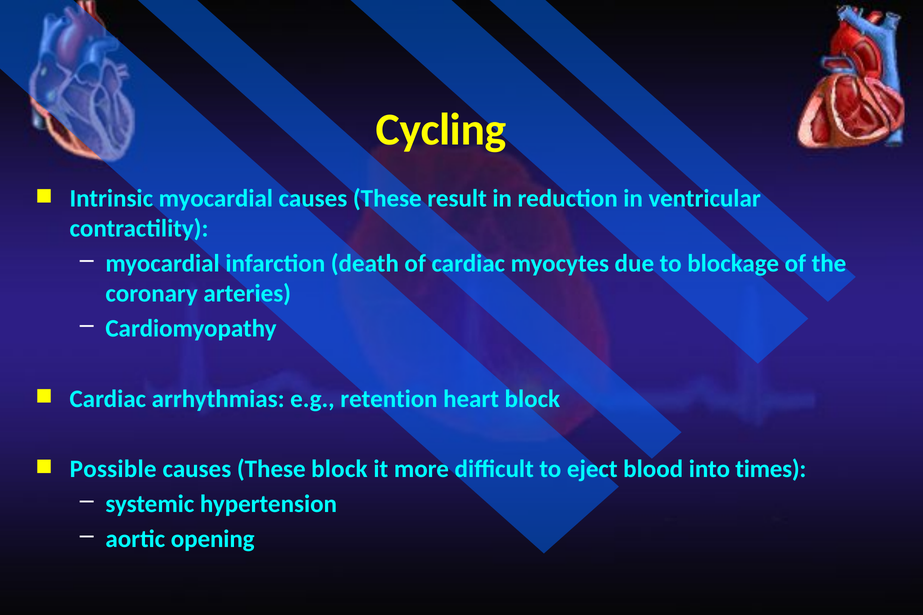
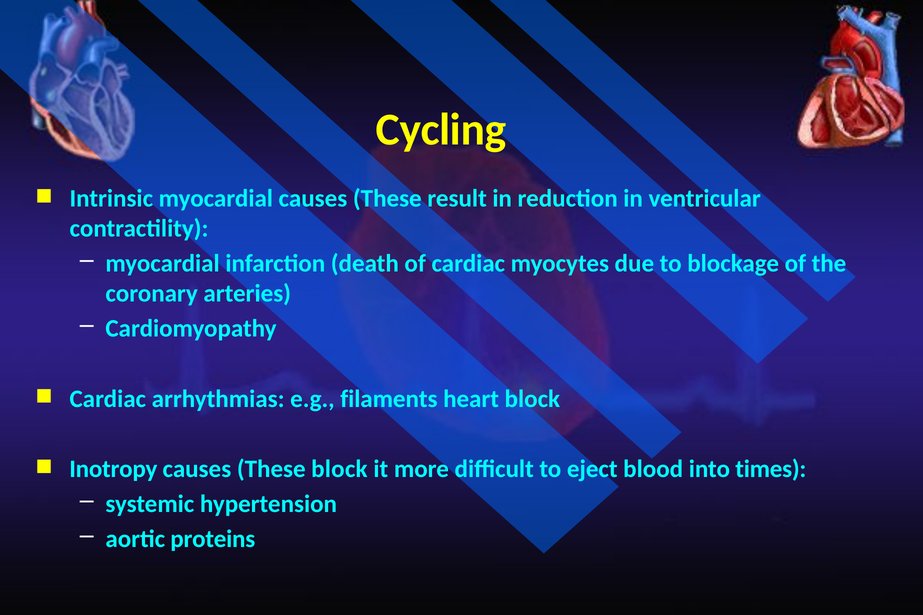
retention: retention -> filaments
Possible: Possible -> Inotropy
opening: opening -> proteins
